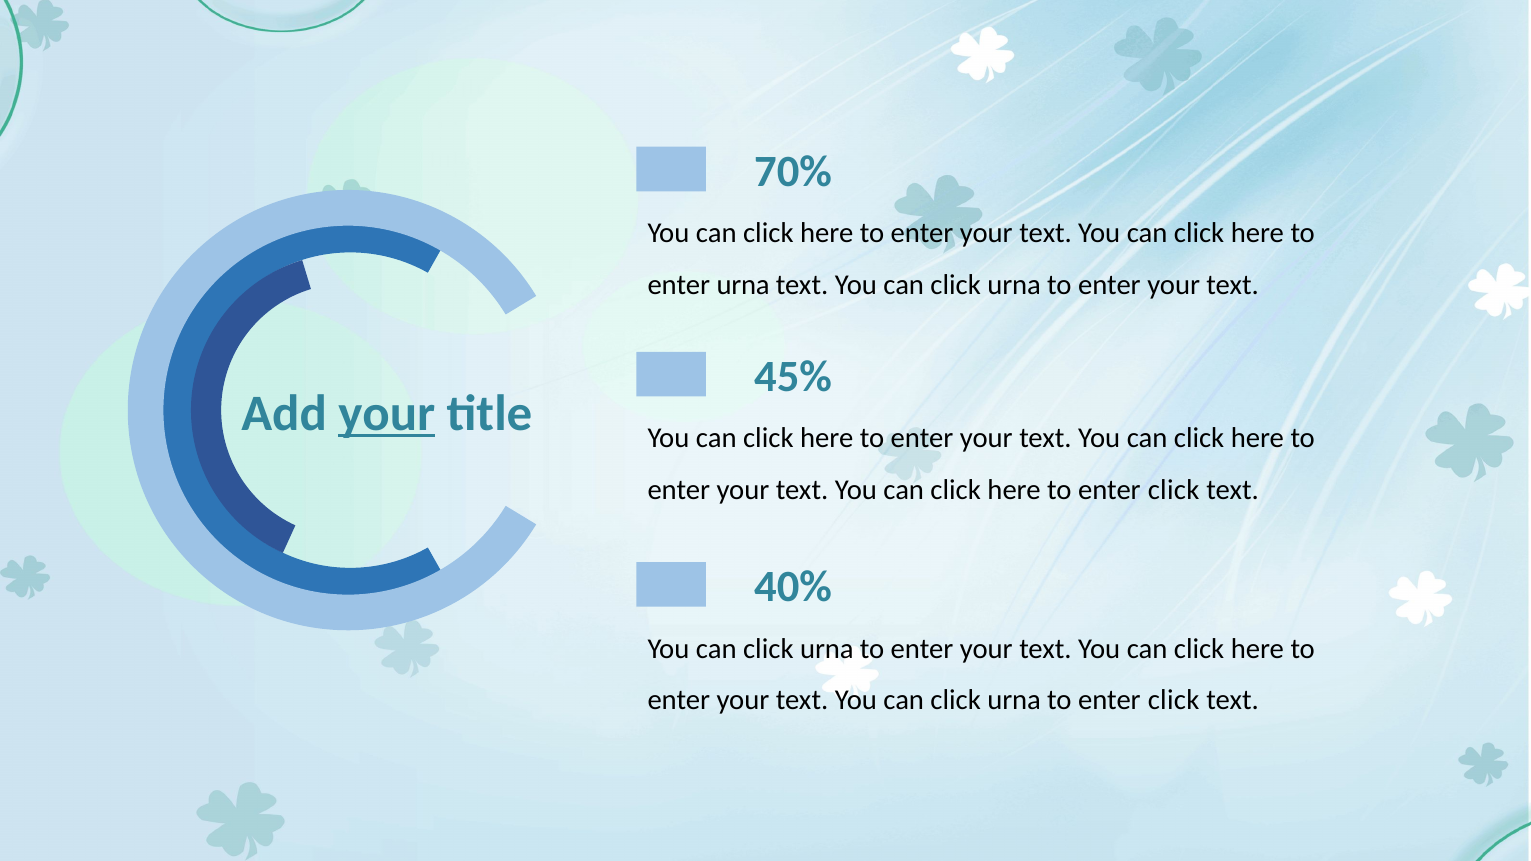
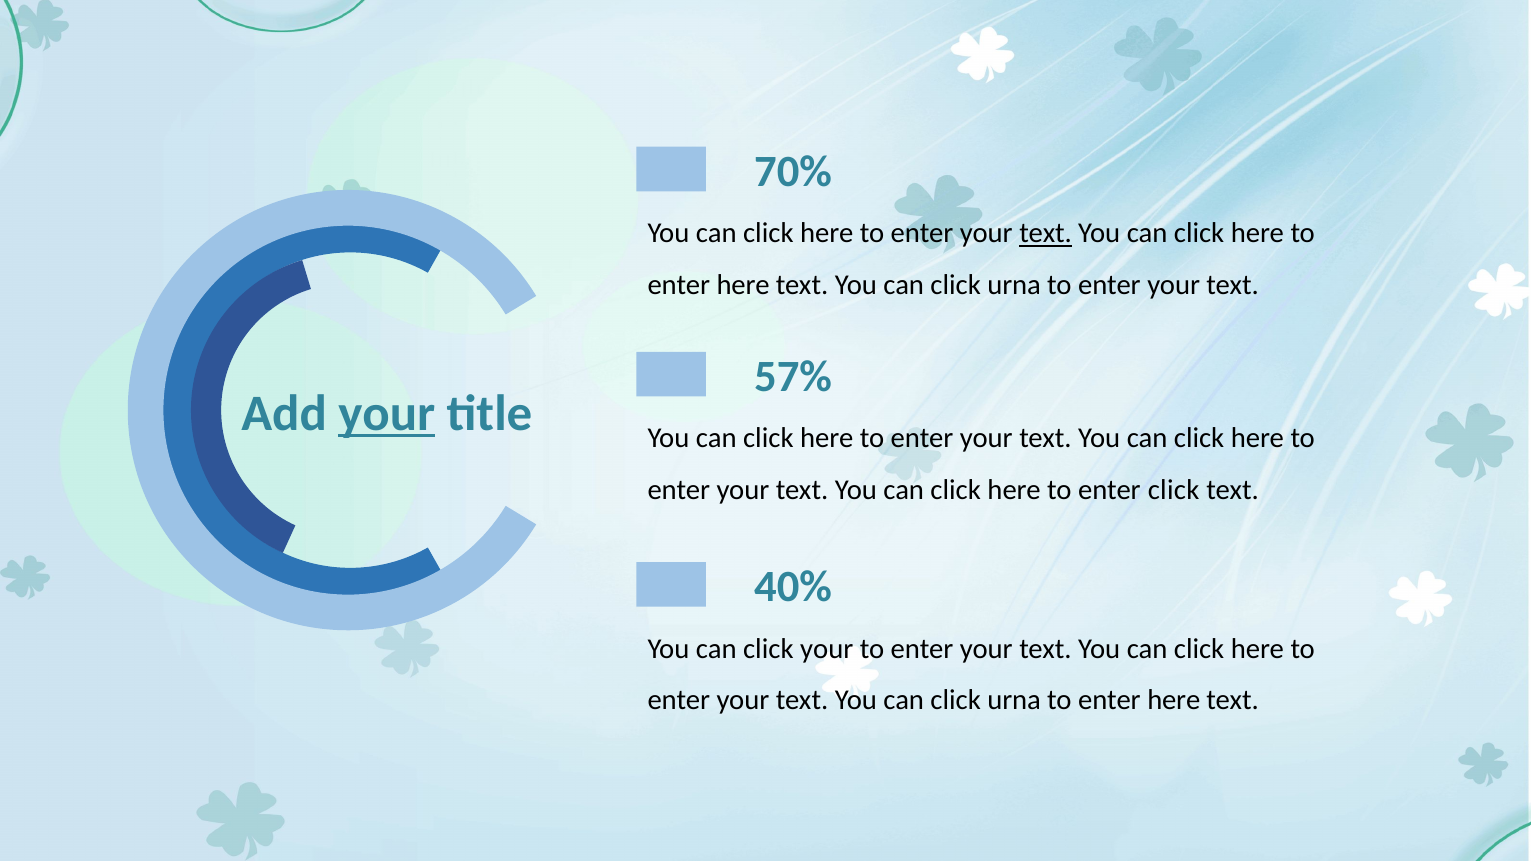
text at (1046, 234) underline: none -> present
urna at (743, 285): urna -> here
45%: 45% -> 57%
urna at (827, 649): urna -> your
click at (1174, 701): click -> here
